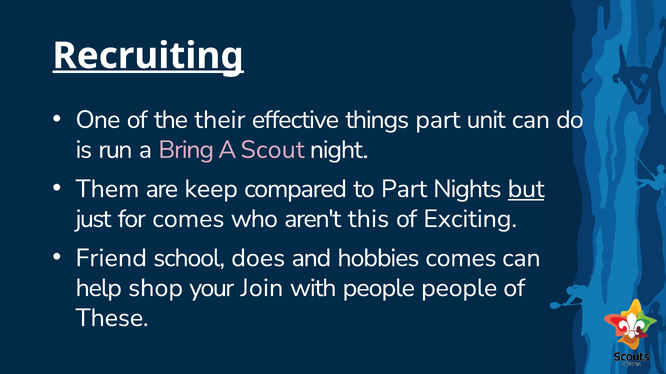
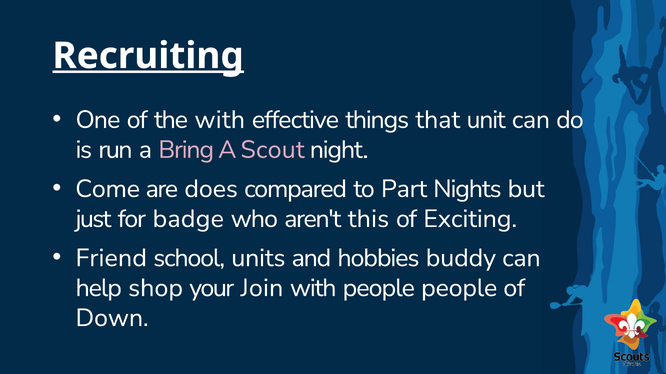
the their: their -> with
things part: part -> that
Them: Them -> Come
keep: keep -> does
but underline: present -> none
for comes: comes -> badge
does: does -> units
hobbies comes: comes -> buddy
These: These -> Down
